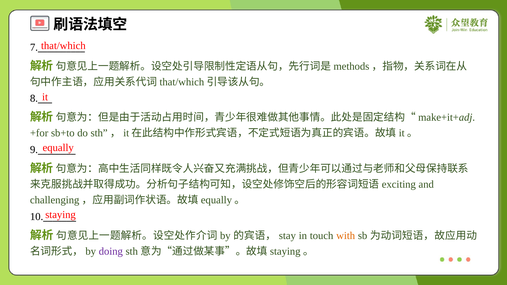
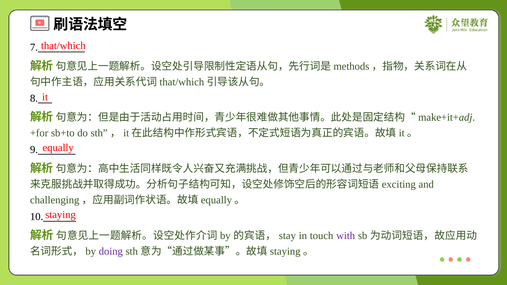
with colour: orange -> purple
